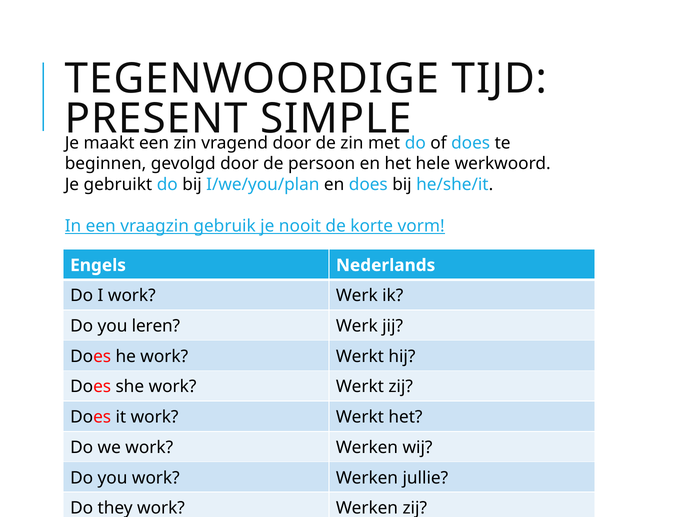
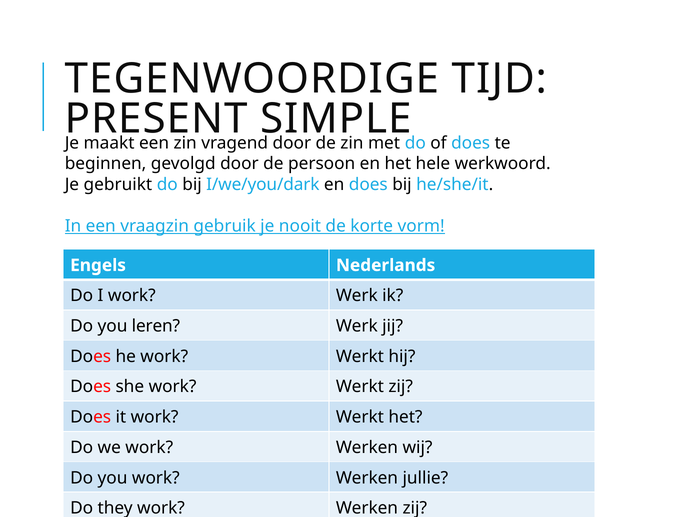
I/we/you/plan: I/we/you/plan -> I/we/you/dark
